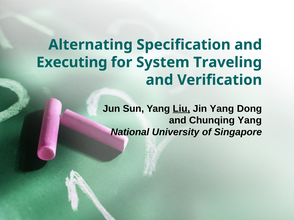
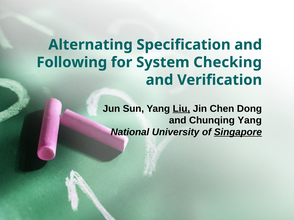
Executing: Executing -> Following
Traveling: Traveling -> Checking
Jin Yang: Yang -> Chen
Singapore underline: none -> present
